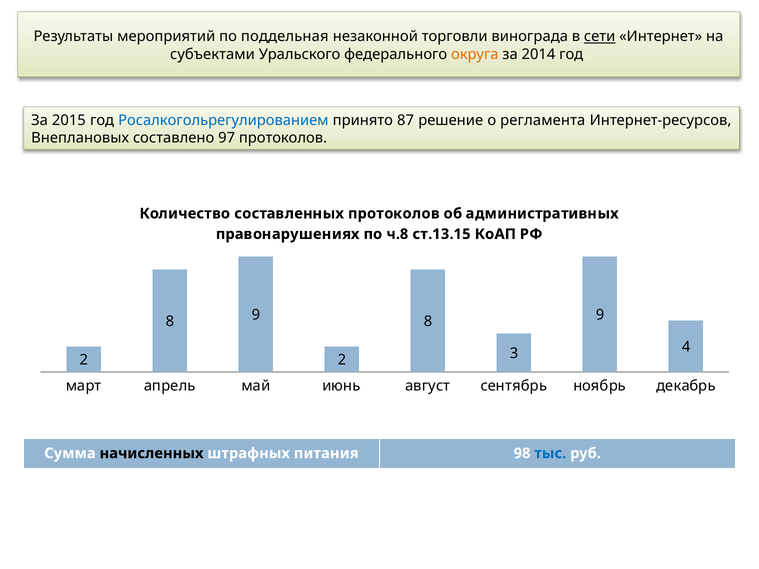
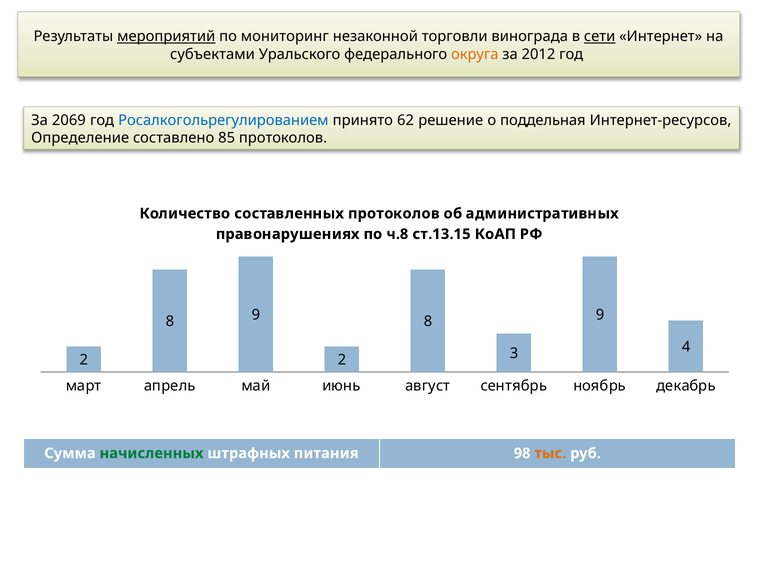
мероприятий underline: none -> present
поддельная: поддельная -> мониторинг
2014: 2014 -> 2012
2015: 2015 -> 2069
87: 87 -> 62
регламента: регламента -> поддельная
Внеплановых: Внеплановых -> Определение
97: 97 -> 85
начисленных colour: black -> green
тыс colour: blue -> orange
